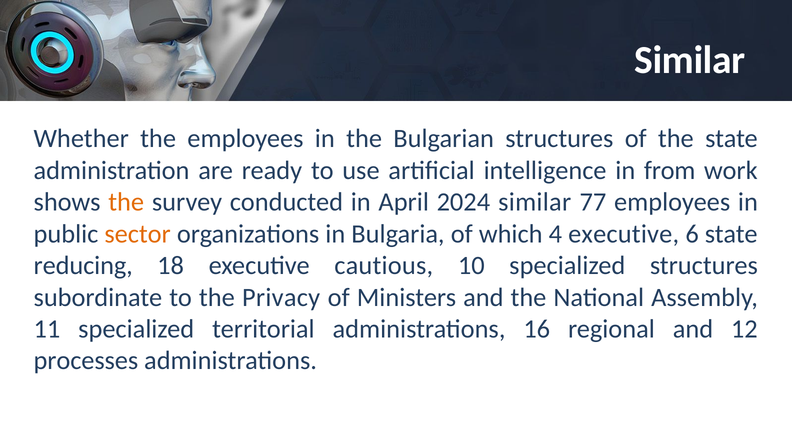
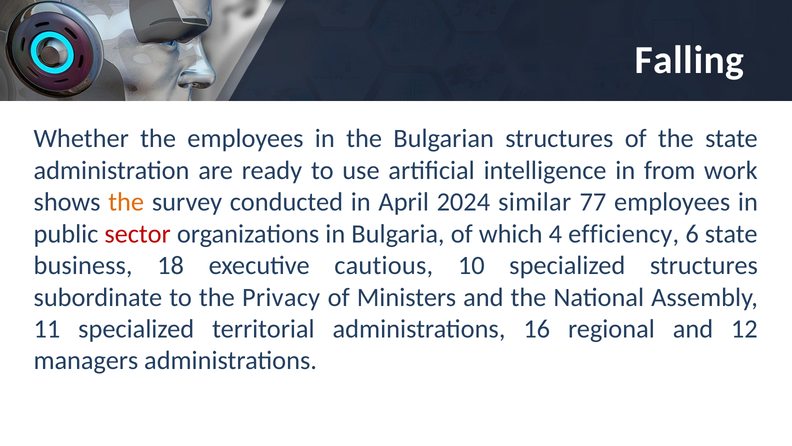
Similar at (690, 60): Similar -> Falling
sector colour: orange -> red
4 executive: executive -> efficiency
reducing: reducing -> business
processes: processes -> managers
